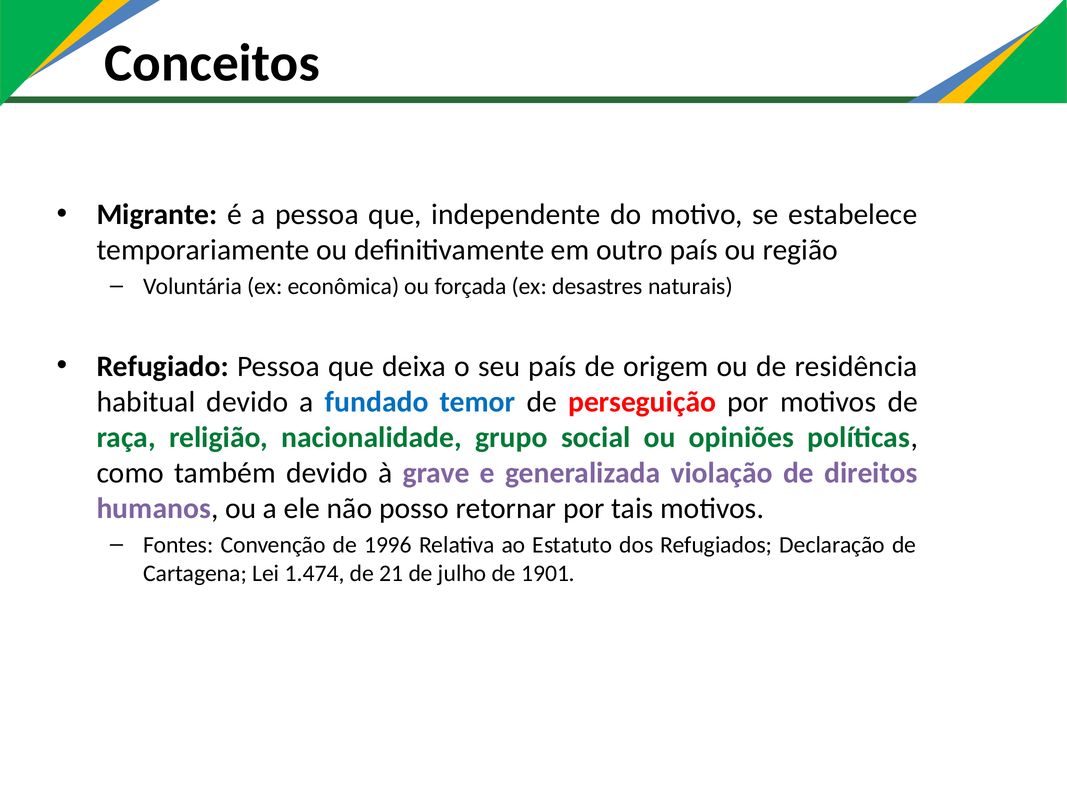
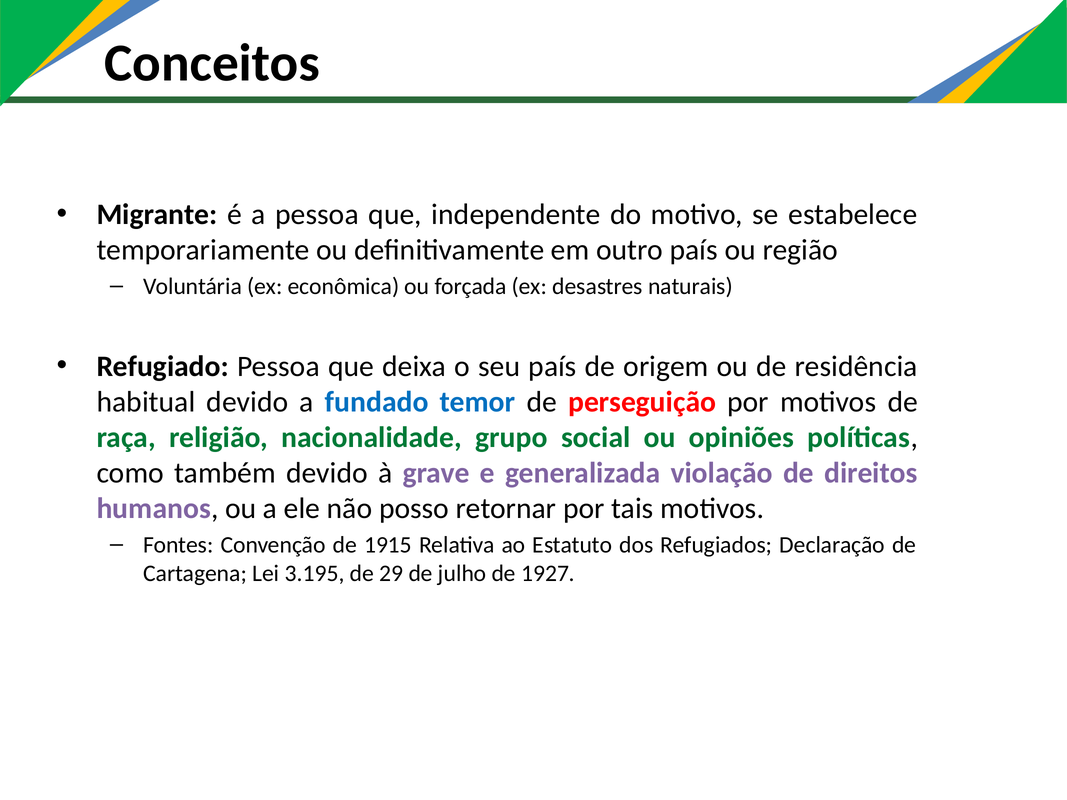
1996: 1996 -> 1915
1.474: 1.474 -> 3.195
21: 21 -> 29
1901: 1901 -> 1927
